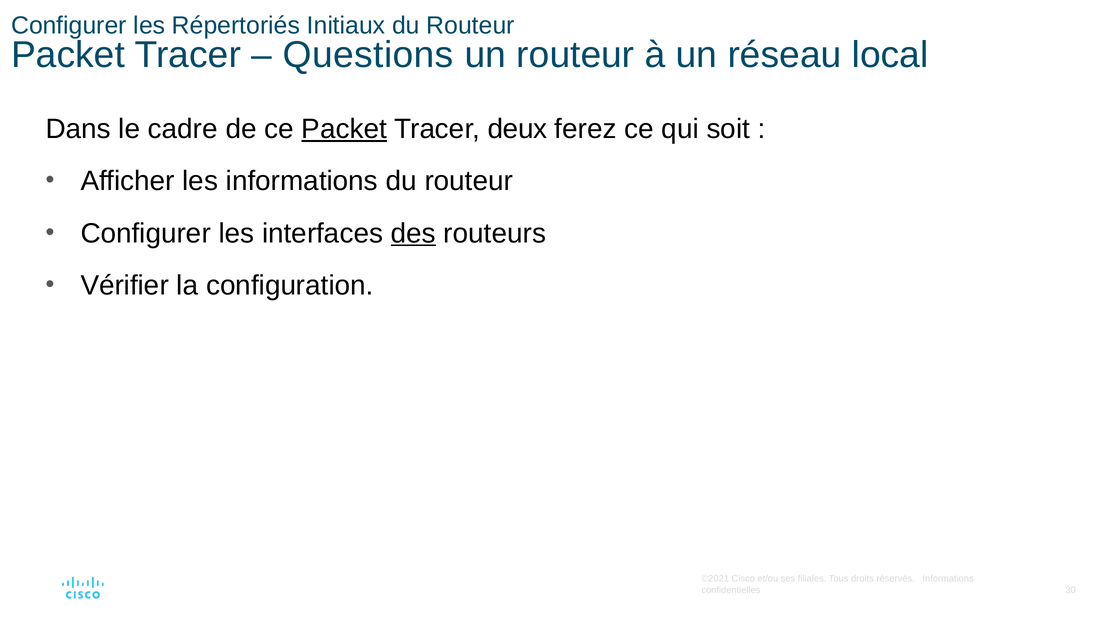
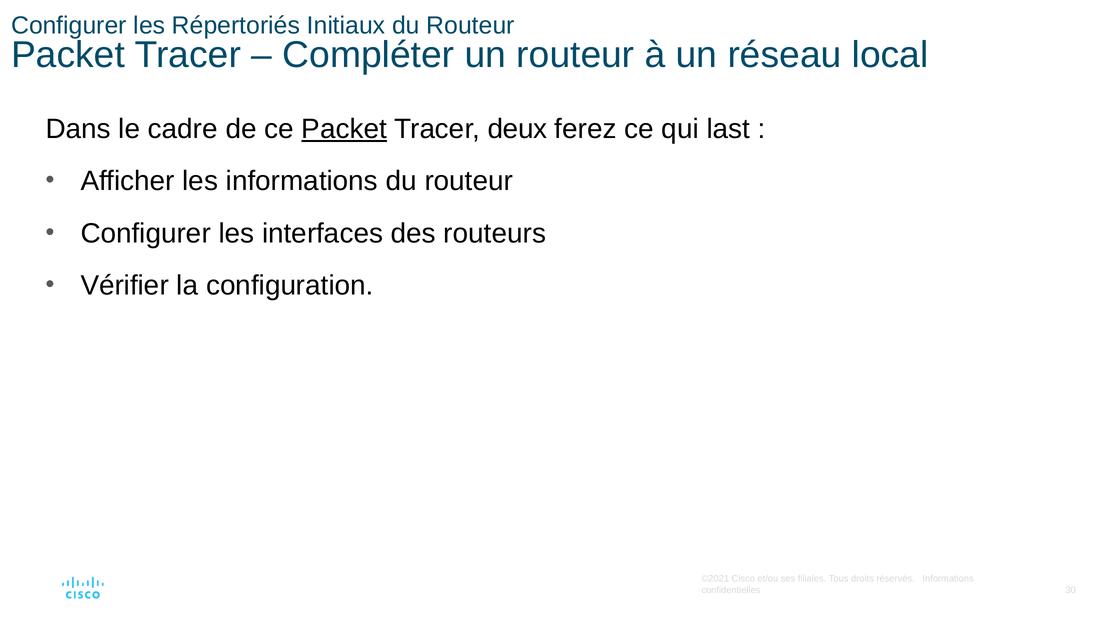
Questions: Questions -> Compléter
soit: soit -> last
des underline: present -> none
